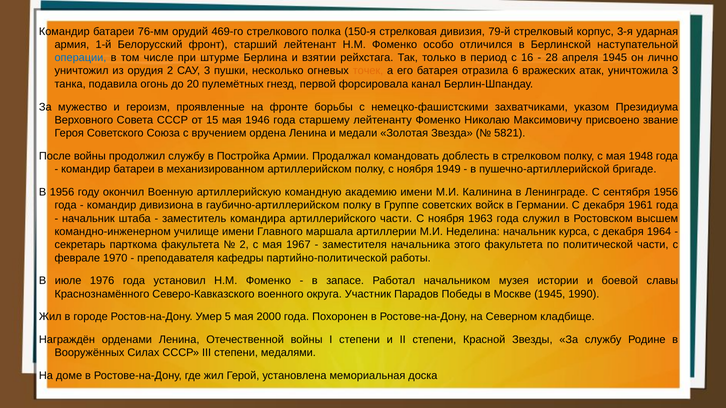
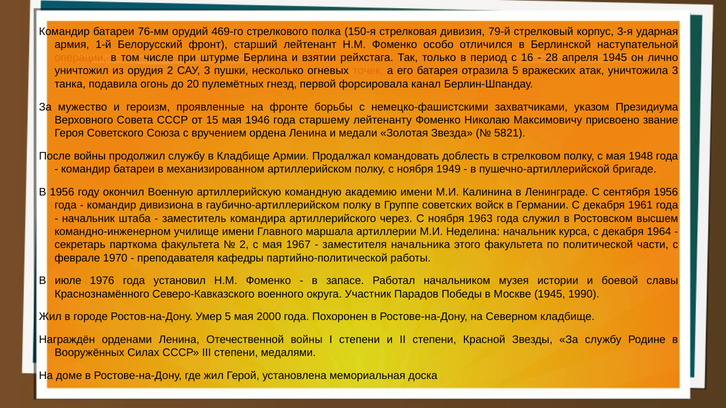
операции colour: blue -> orange
отразила 6: 6 -> 5
в Постройка: Постройка -> Кладбище
артиллерийского части: части -> через
